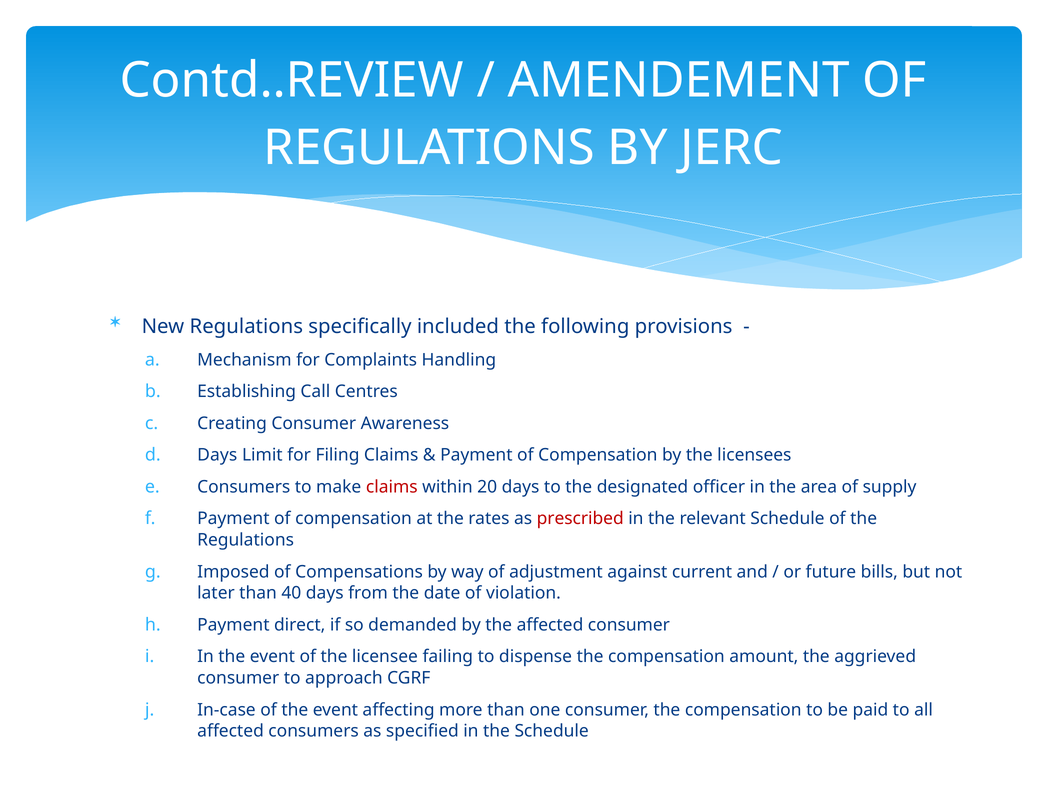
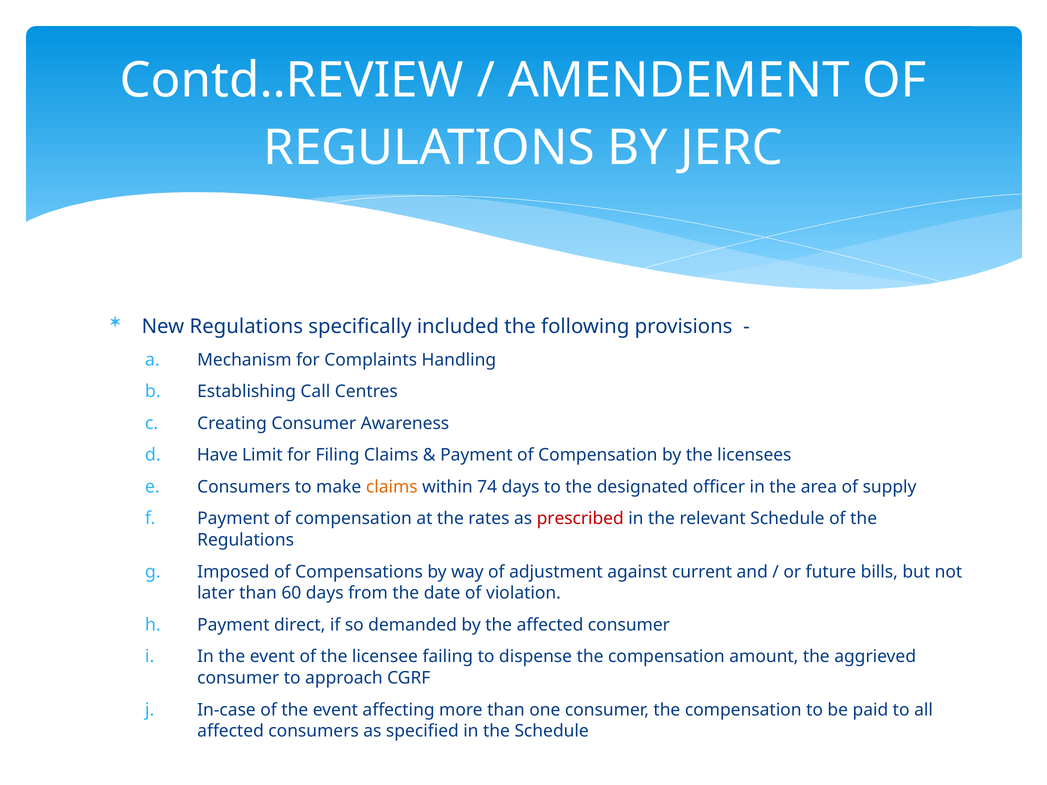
Days at (217, 455): Days -> Have
claims at (392, 487) colour: red -> orange
20: 20 -> 74
40: 40 -> 60
